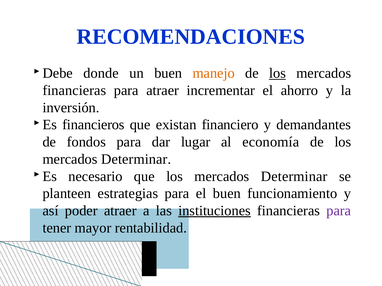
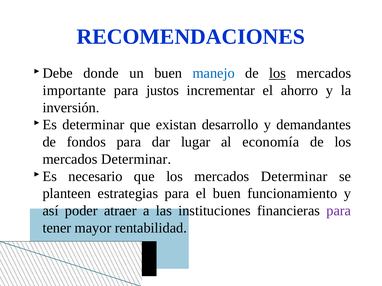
manejo colour: orange -> blue
financieras at (74, 91): financieras -> importante
para atraer: atraer -> justos
Es financieros: financieros -> determinar
financiero: financiero -> desarrollo
instituciones underline: present -> none
